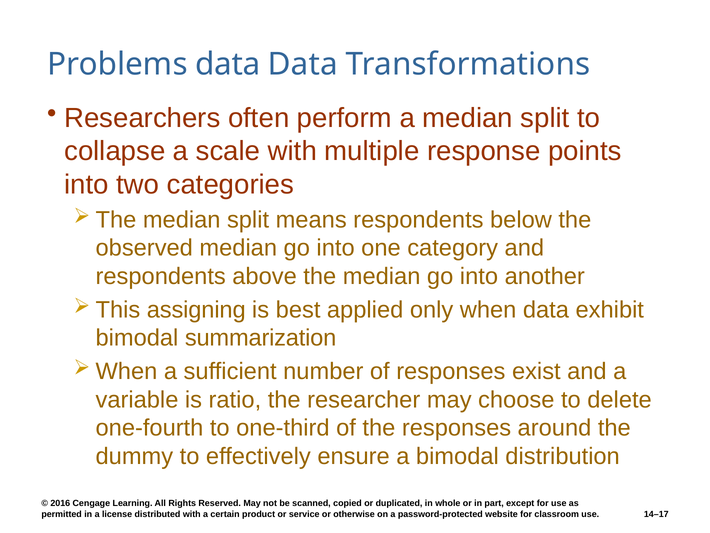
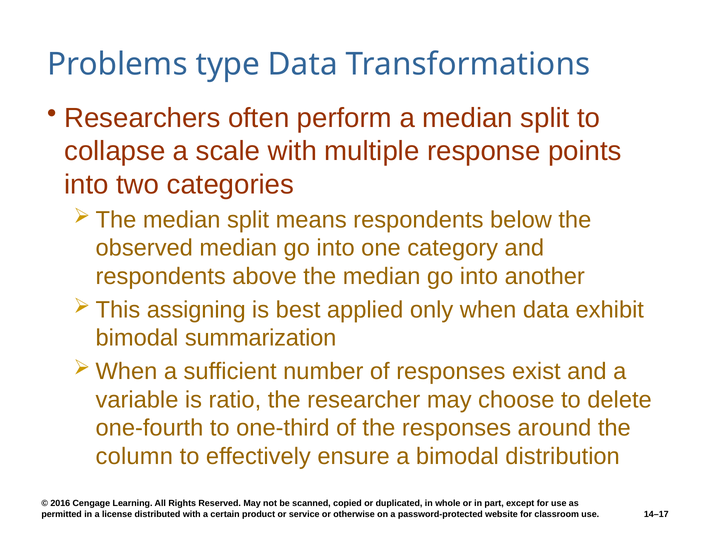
Problems data: data -> type
dummy: dummy -> column
